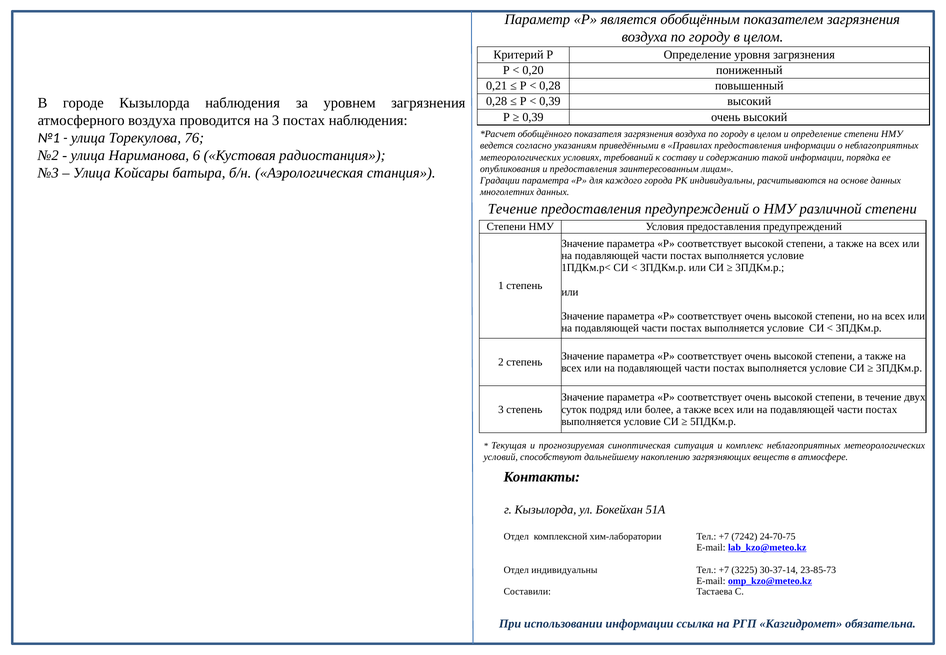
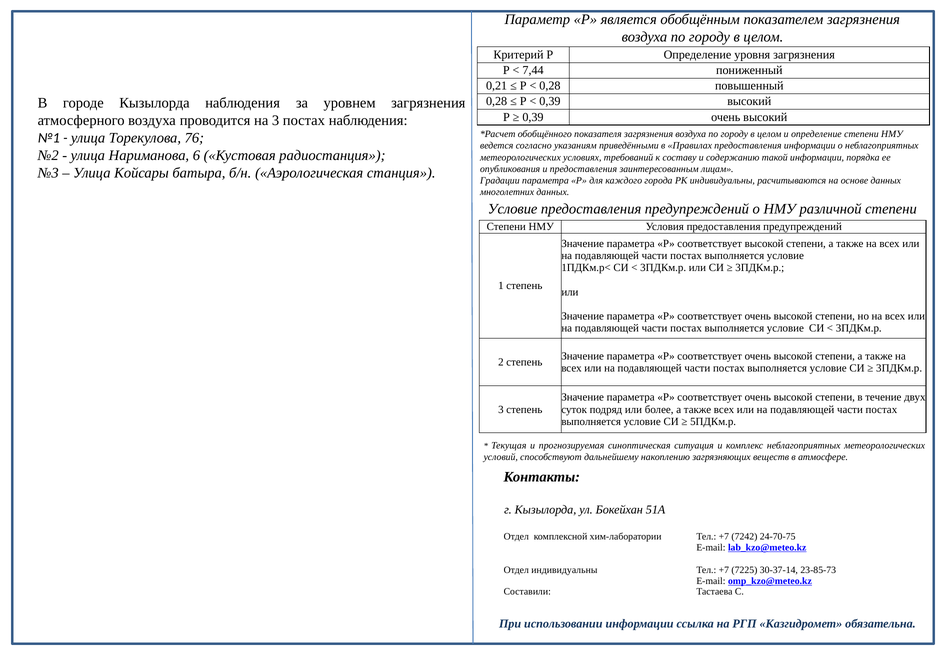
0,20: 0,20 -> 7,44
Течение at (513, 209): Течение -> Условие
3225: 3225 -> 7225
